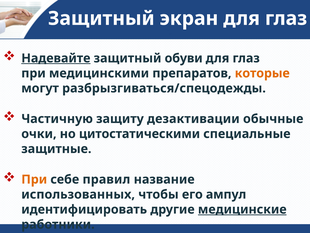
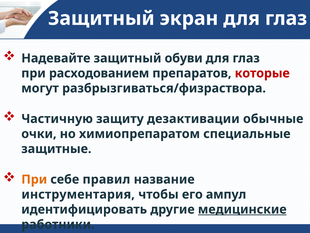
Надевайте underline: present -> none
медицинскими: медицинскими -> расходованием
которые colour: orange -> red
разбрызгиваться/спецодежды: разбрызгиваться/спецодежды -> разбрызгиваться/физраствора
цитостатическими: цитостатическими -> химиопрепаратом
использованных: использованных -> инструментария
